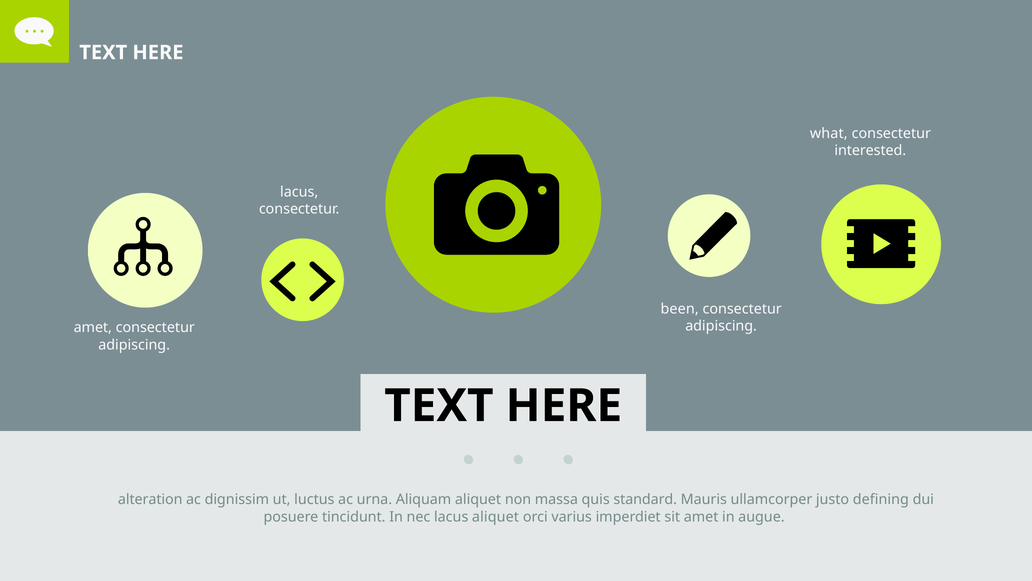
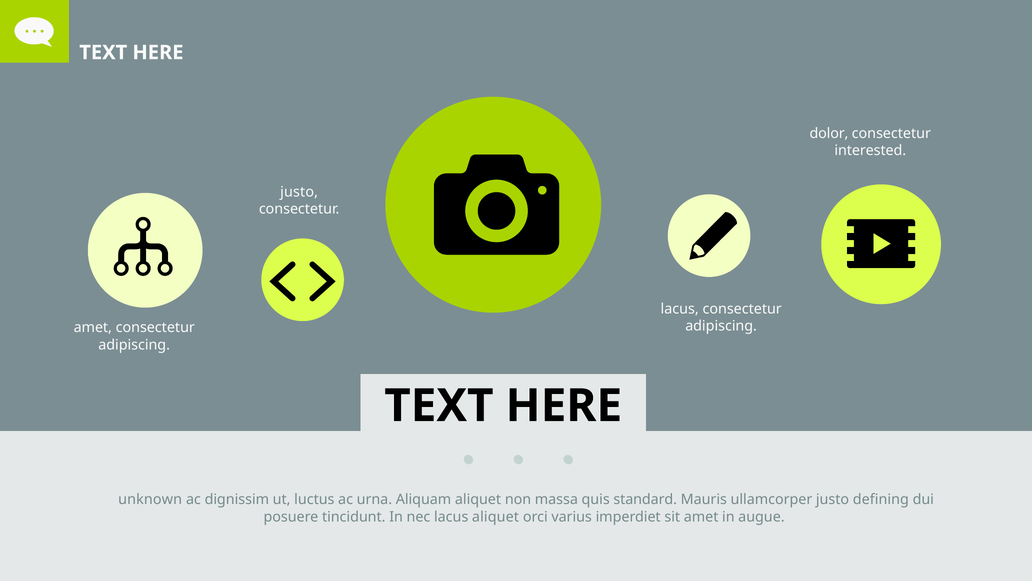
what: what -> dolor
lacus at (299, 192): lacus -> justo
been at (680, 309): been -> lacus
alteration: alteration -> unknown
